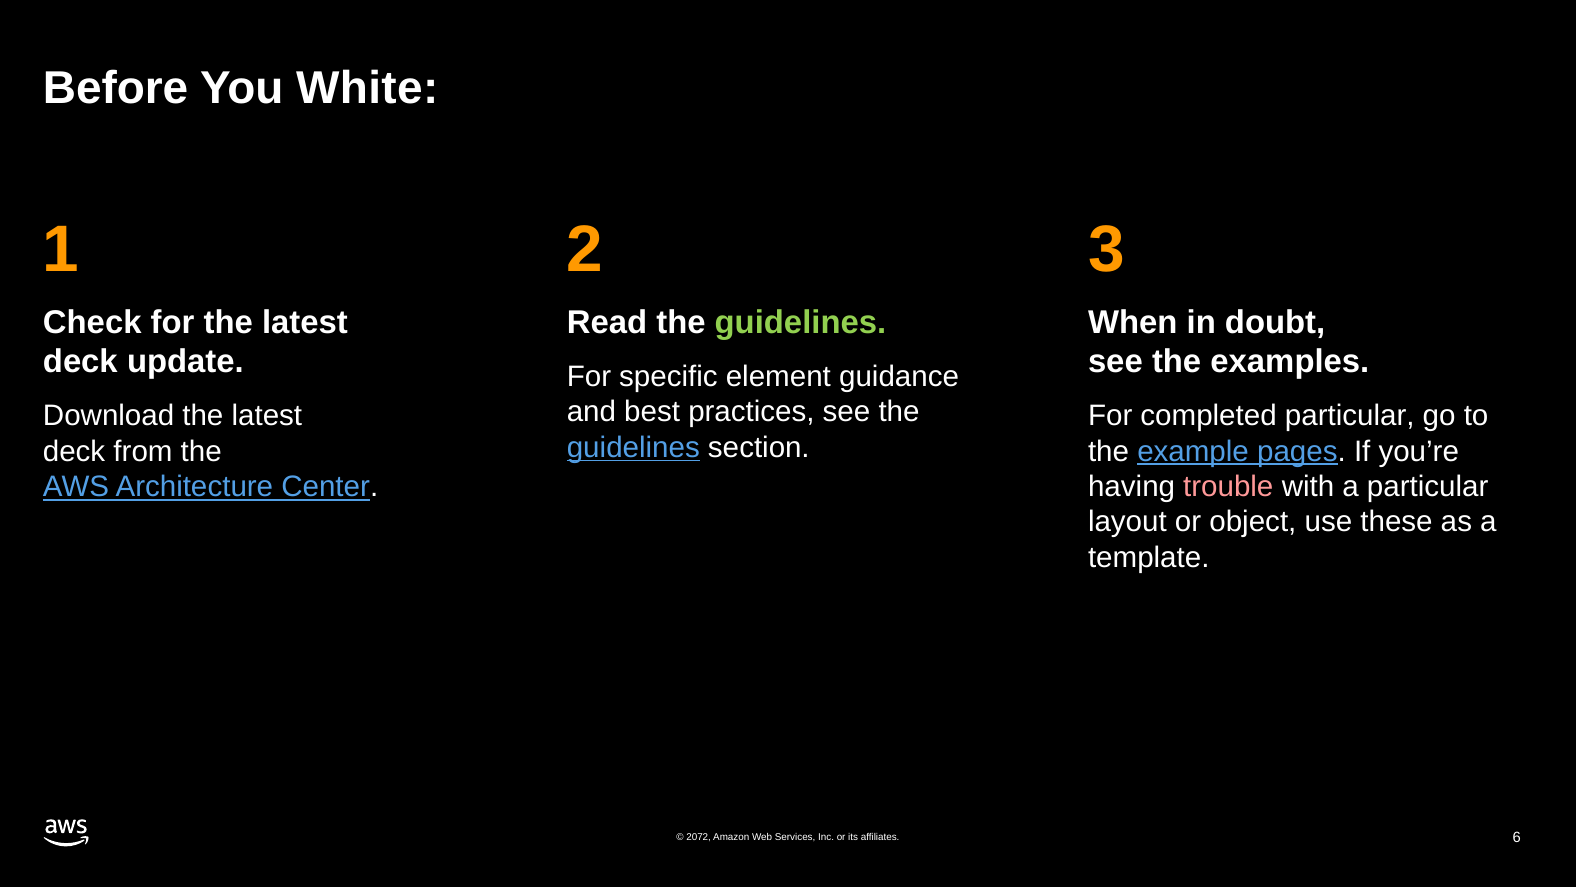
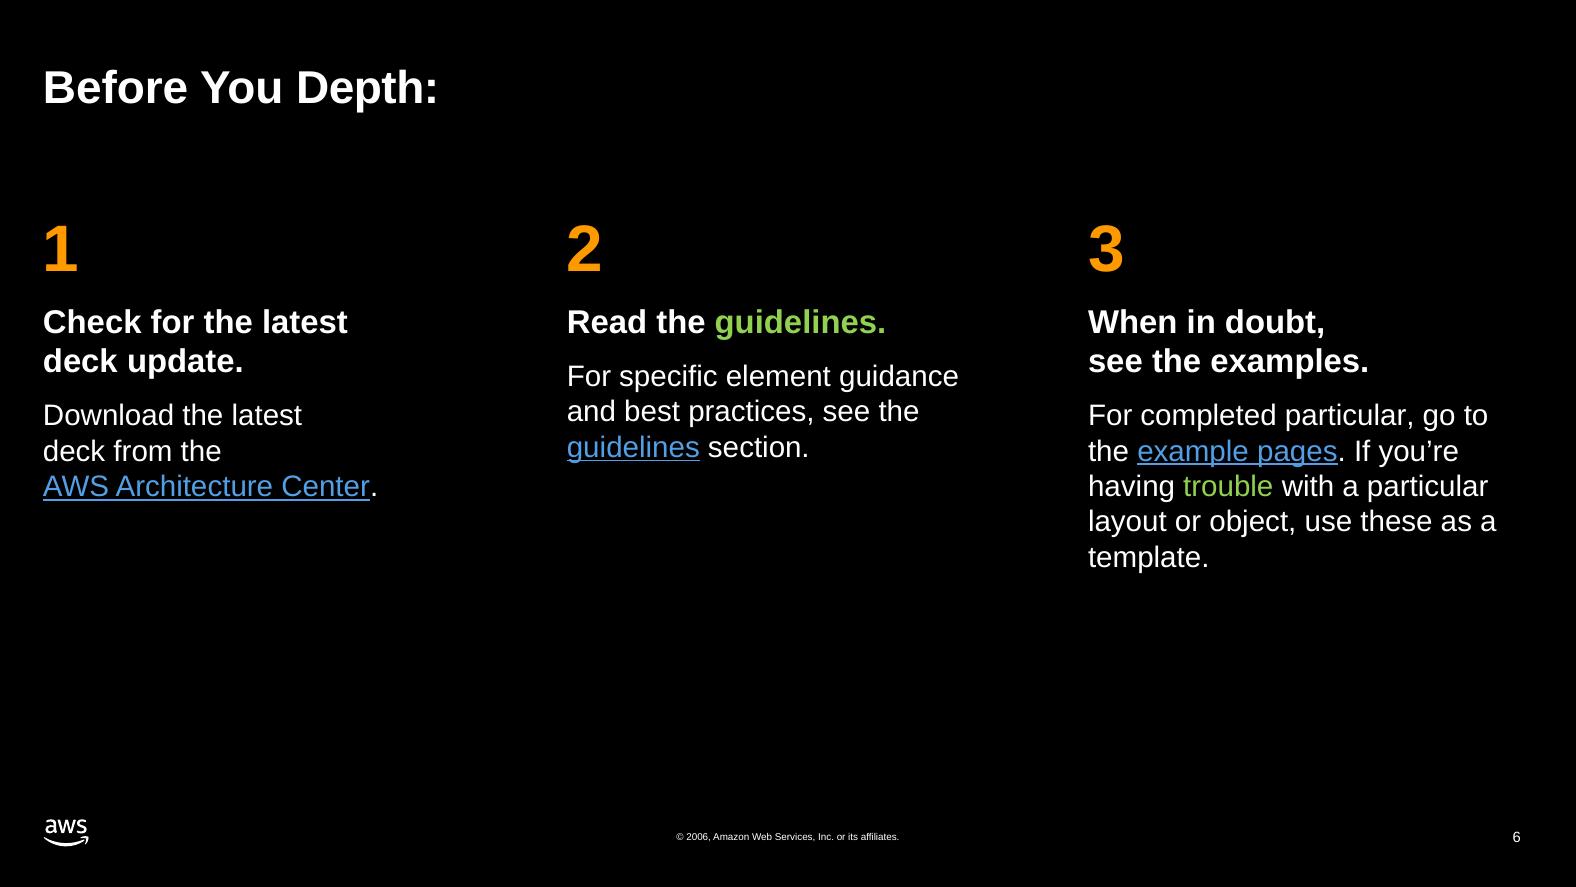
White: White -> Depth
trouble colour: pink -> light green
2072: 2072 -> 2006
